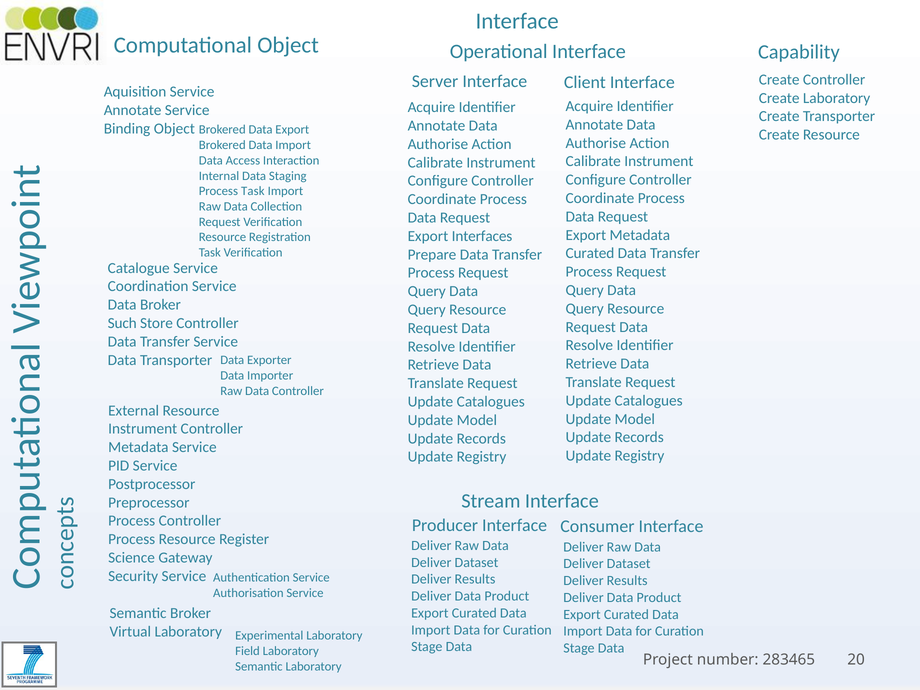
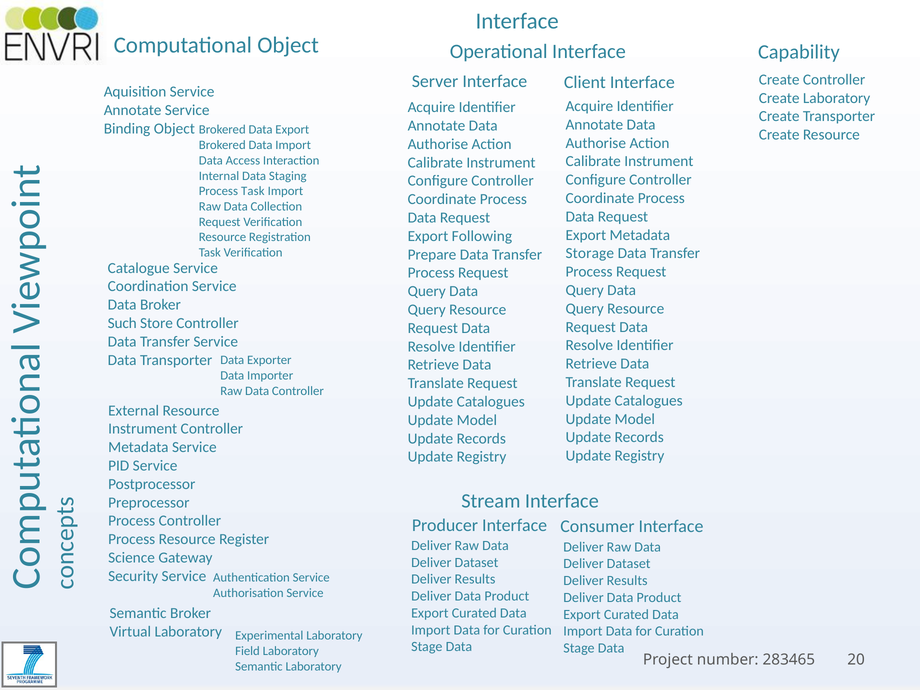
Interfaces: Interfaces -> Following
Curated at (590, 253): Curated -> Storage
